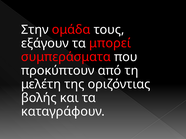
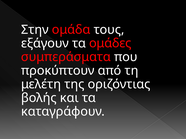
μπορεί: μπορεί -> ομάδες
